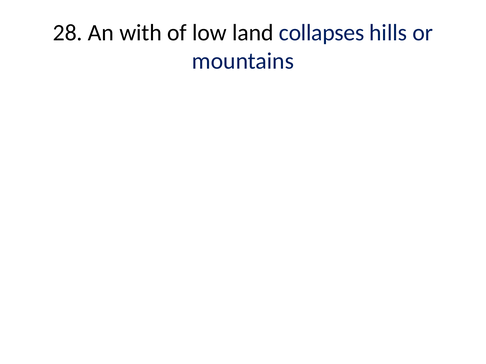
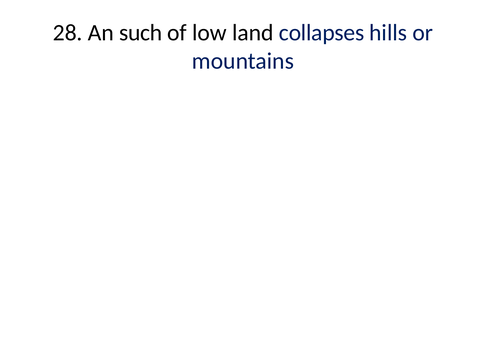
with: with -> such
